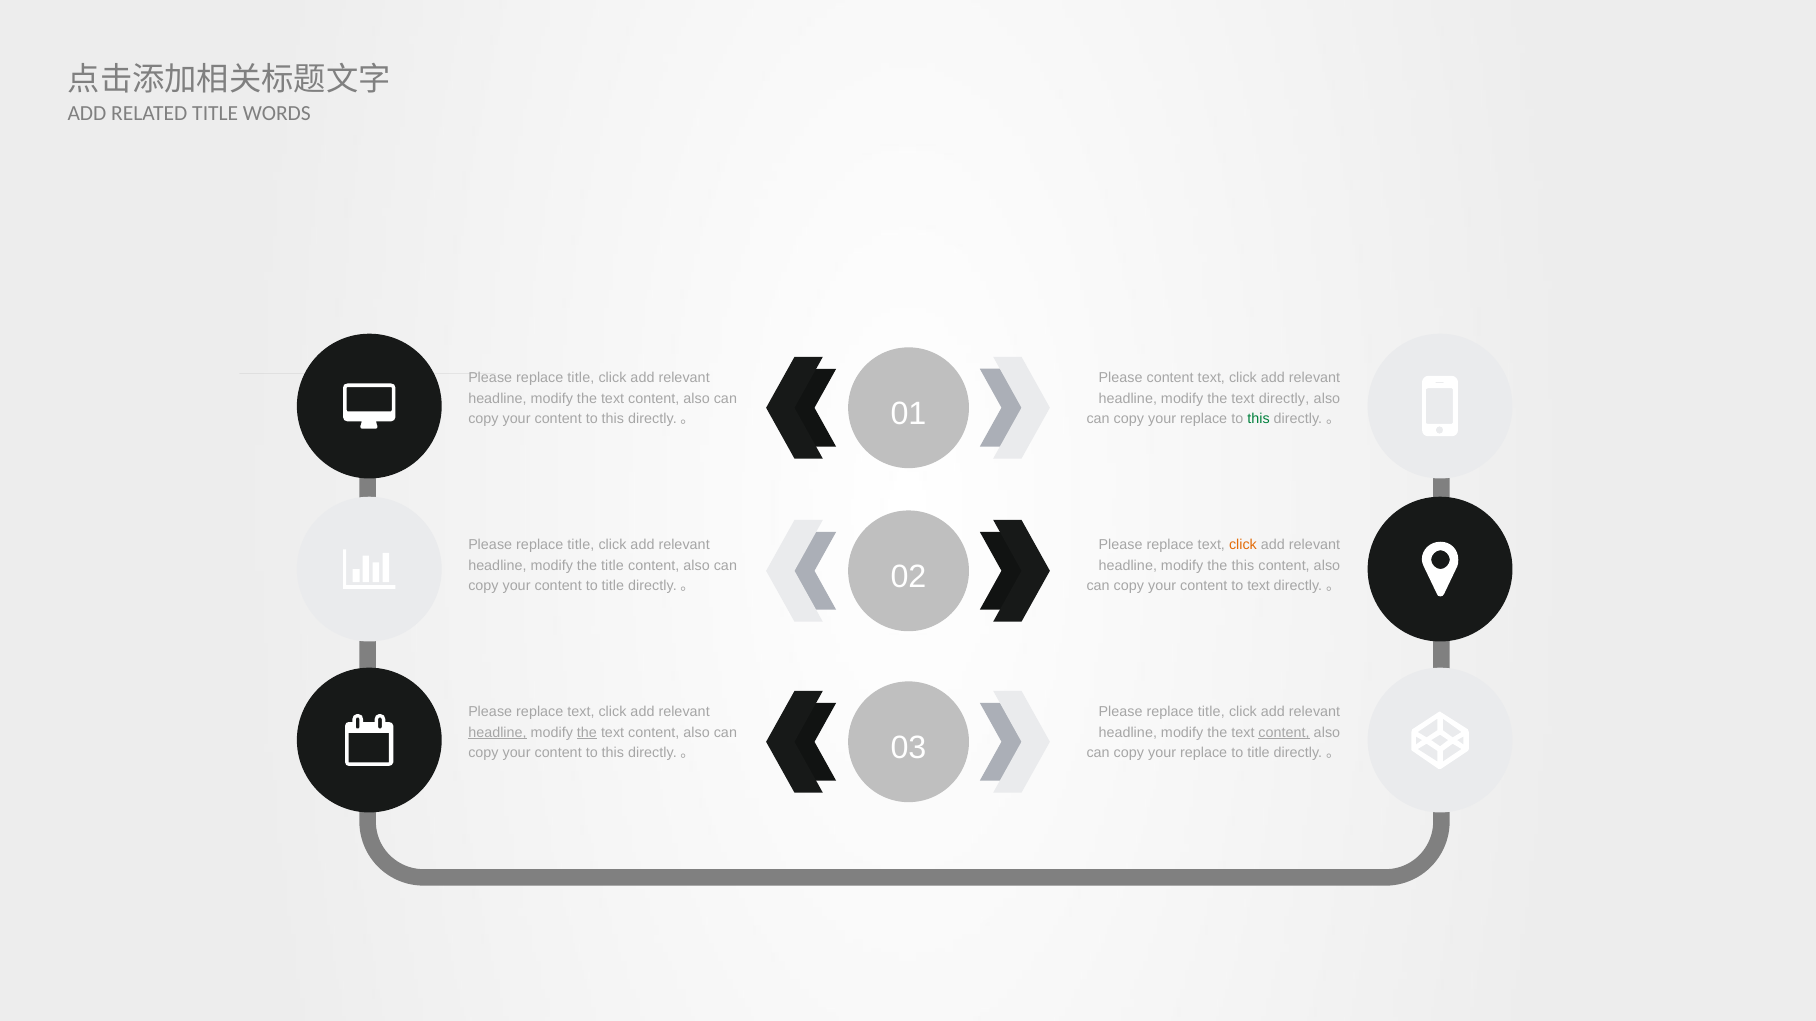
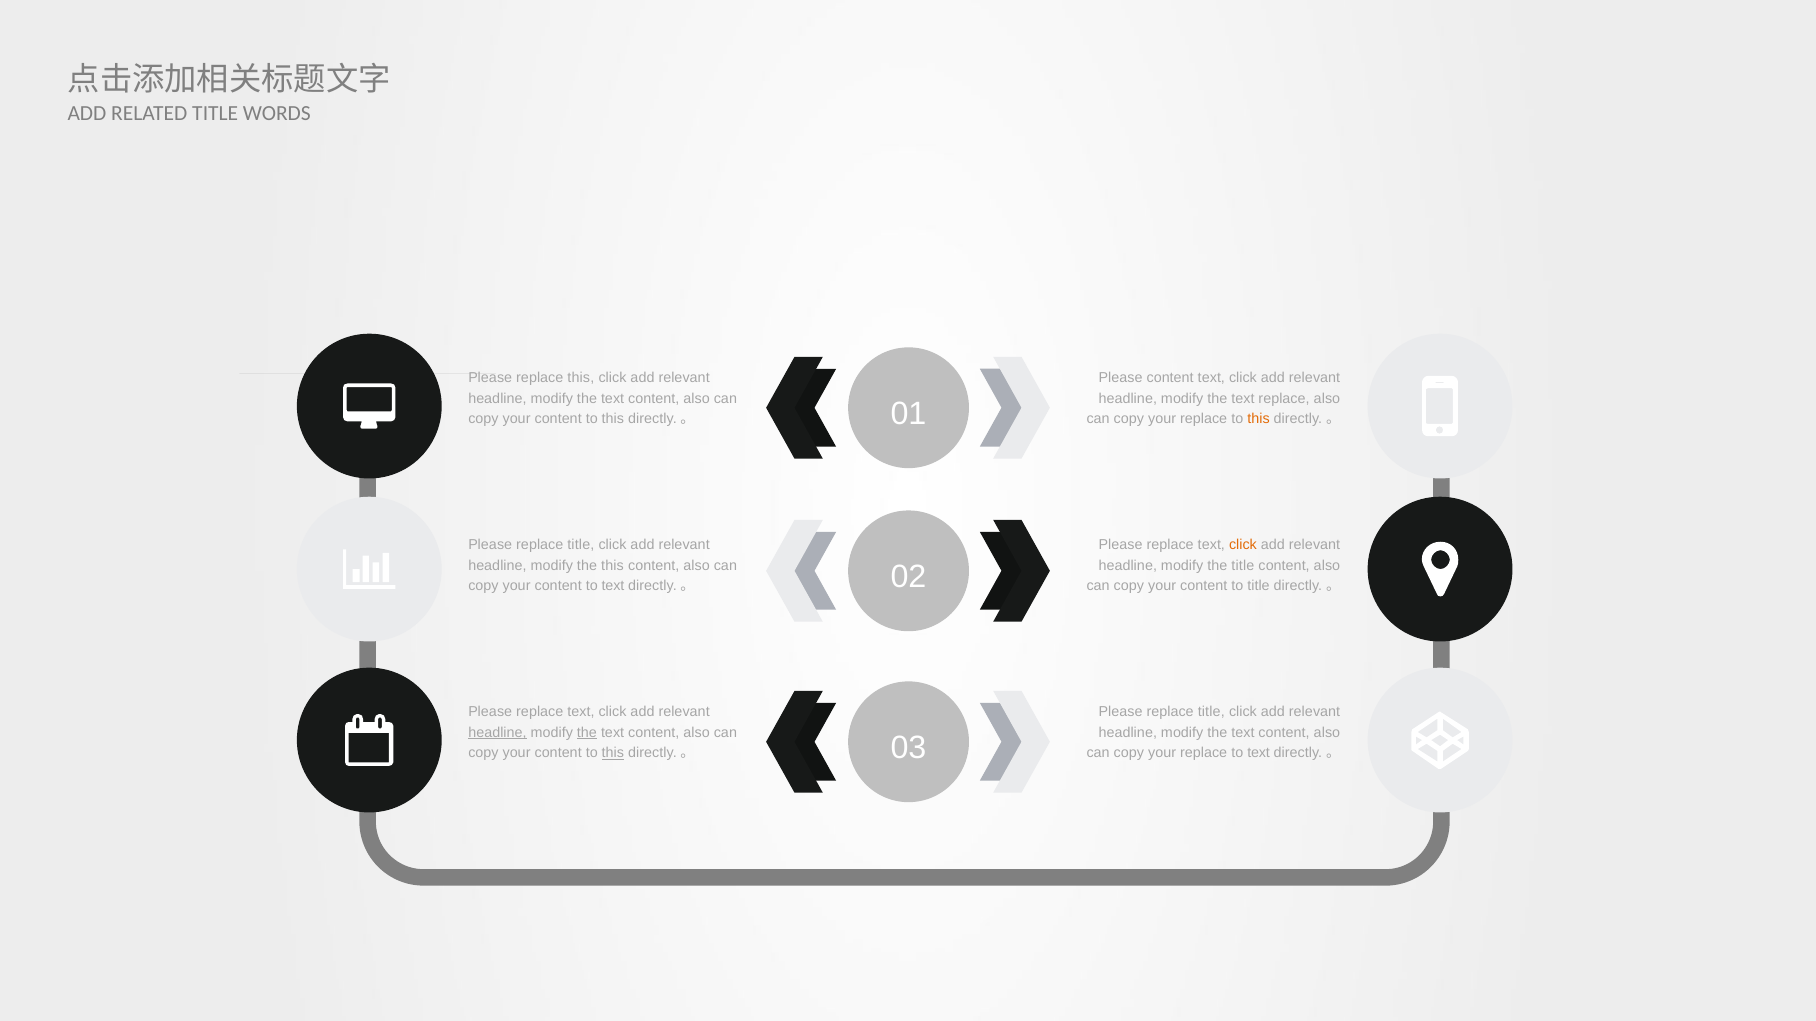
title at (581, 378): title -> this
the text directly: directly -> replace
this at (1259, 419) colour: green -> orange
the title: title -> this
the this: this -> title
content to title: title -> text
to text: text -> title
content at (1284, 733) underline: present -> none
this at (613, 754) underline: none -> present
title at (1259, 754): title -> text
